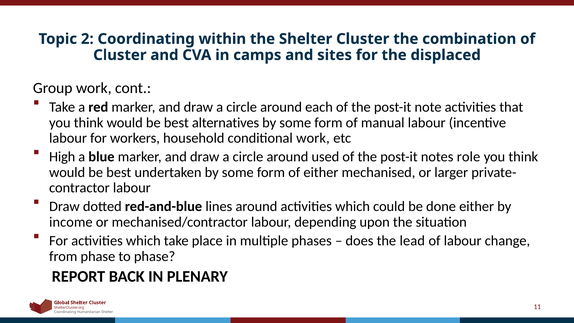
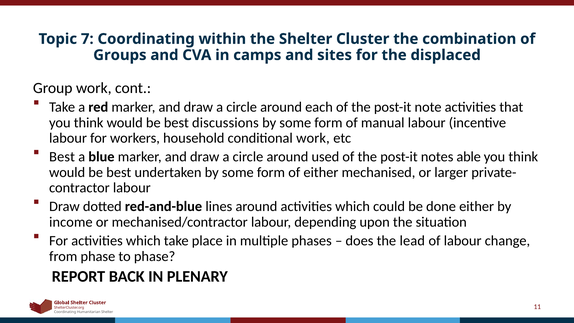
2: 2 -> 7
Cluster at (120, 55): Cluster -> Groups
alternatives: alternatives -> discussions
High at (62, 157): High -> Best
role: role -> able
